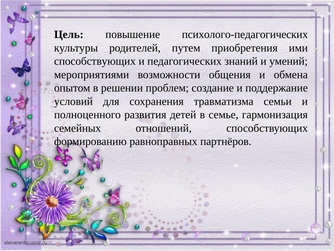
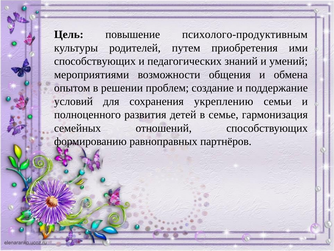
психолого-педагогических: психолого-педагогических -> психолого-продуктивным
травматизма: травматизма -> укреплению
